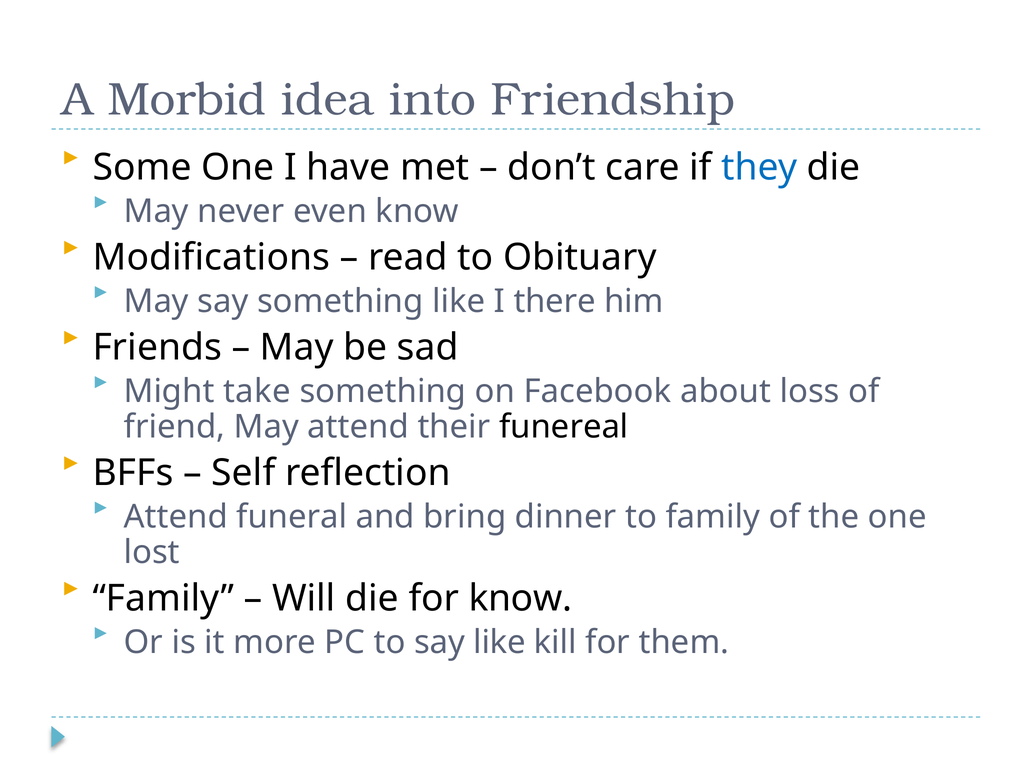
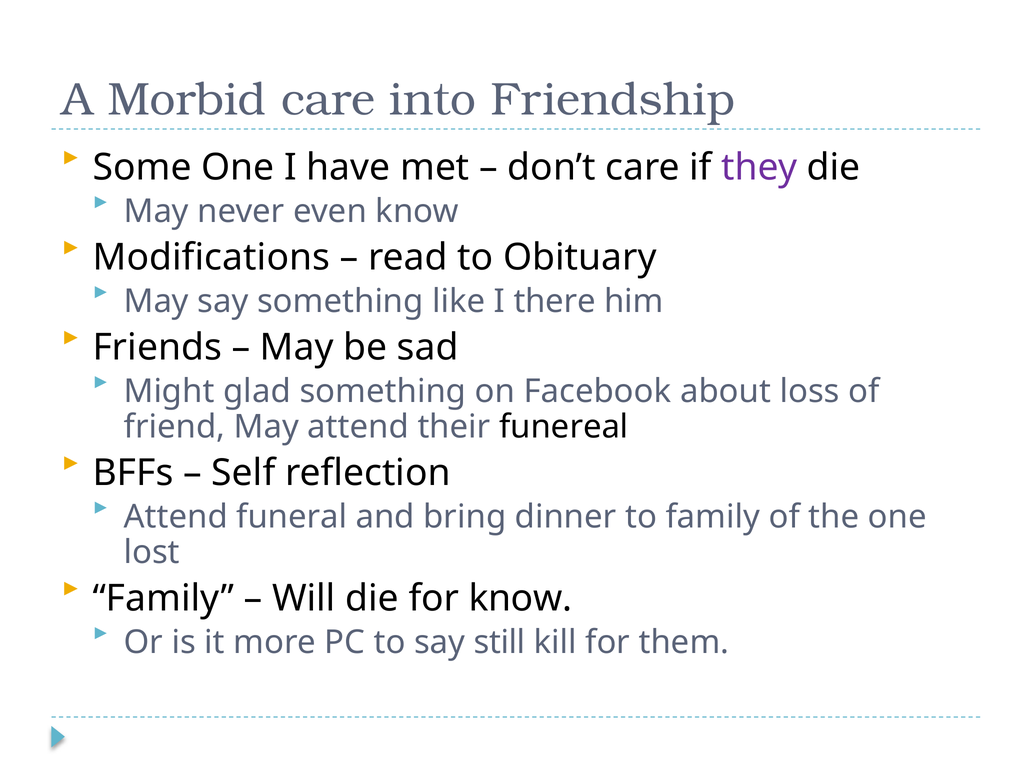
Morbid idea: idea -> care
they colour: blue -> purple
take: take -> glad
say like: like -> still
